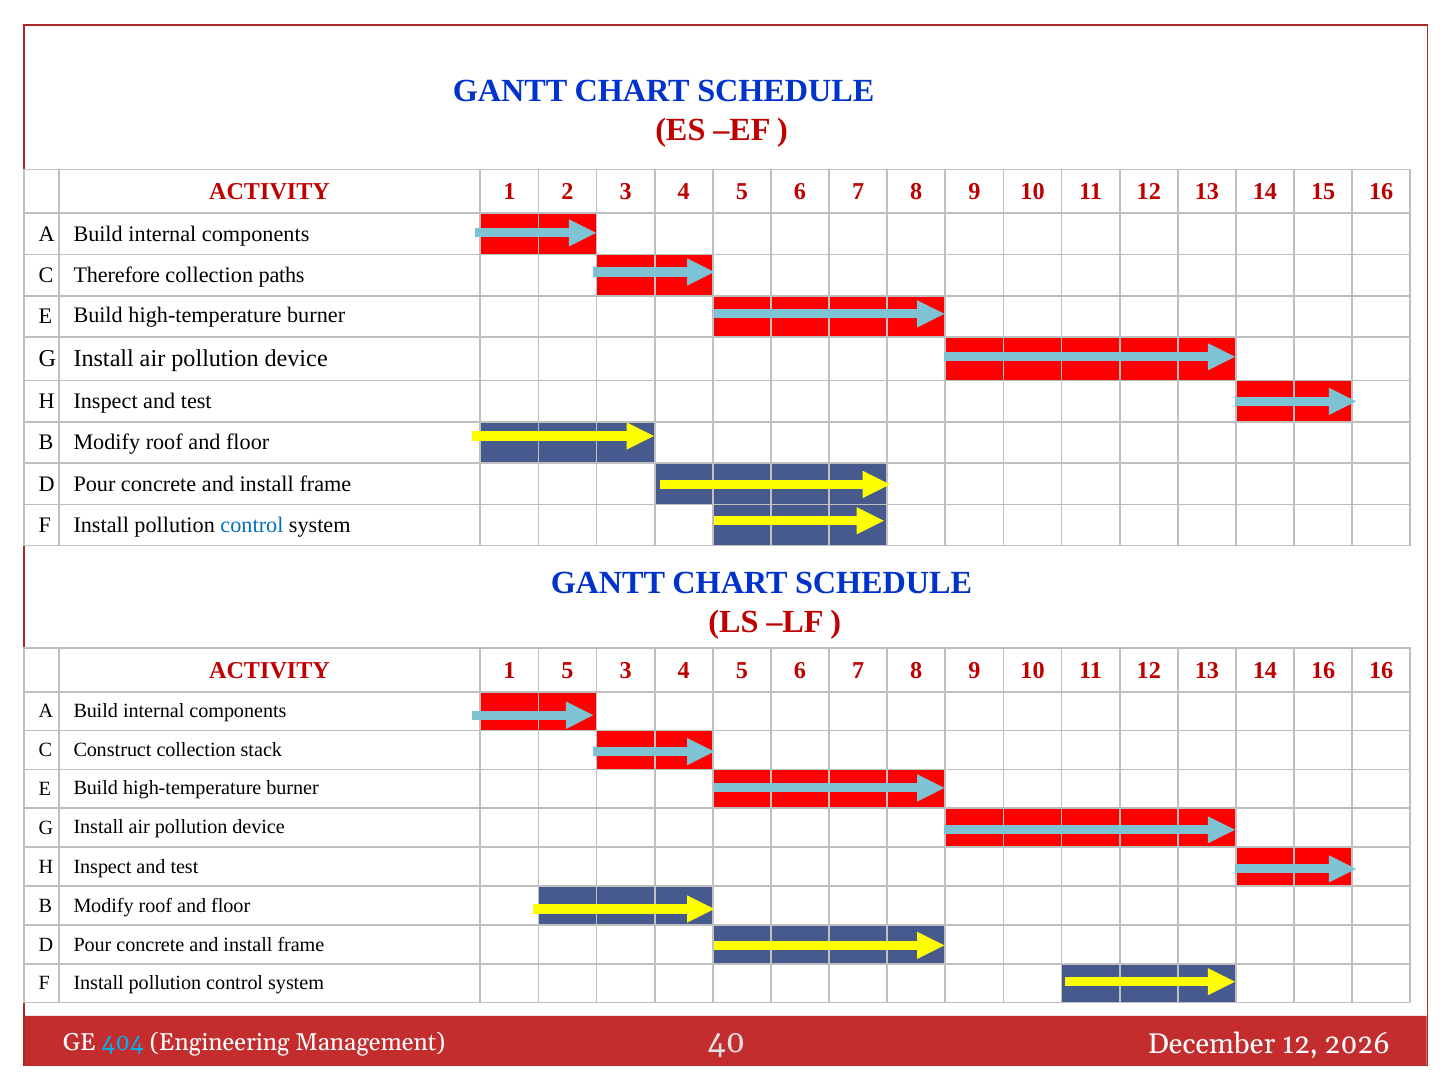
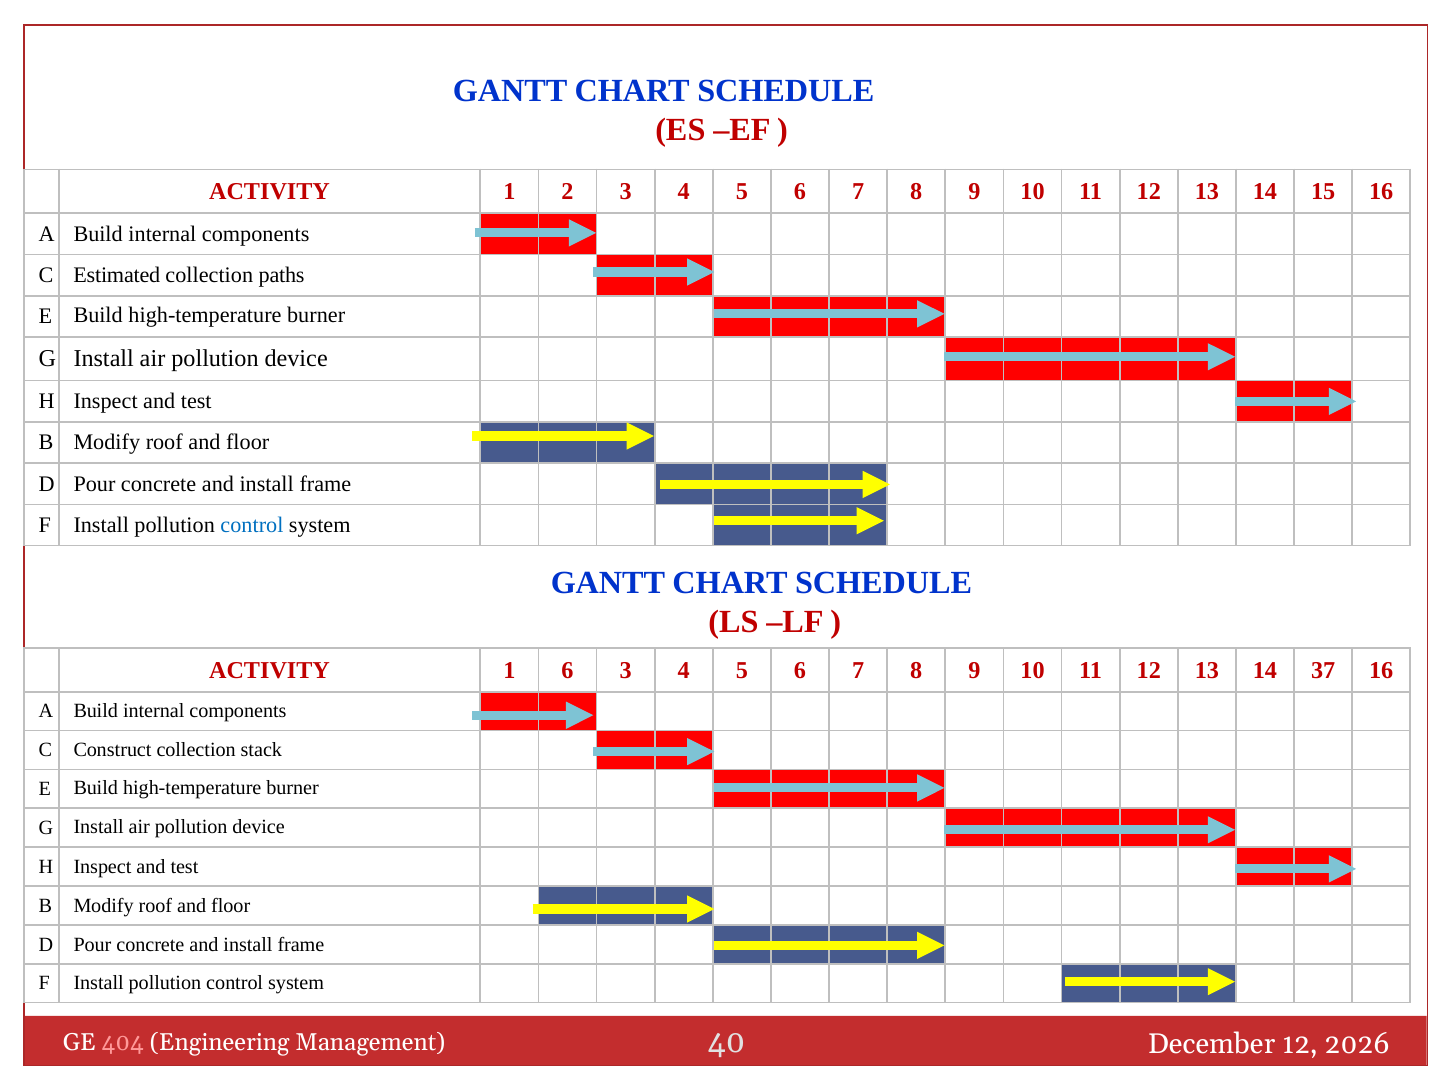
Therefore: Therefore -> Estimated
1 5: 5 -> 6
14 16: 16 -> 37
404 colour: light blue -> pink
